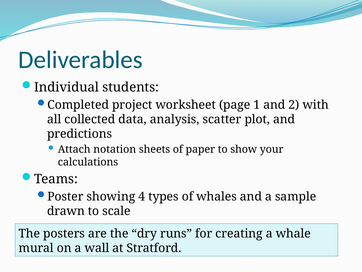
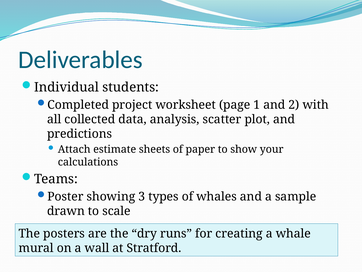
notation: notation -> estimate
4: 4 -> 3
